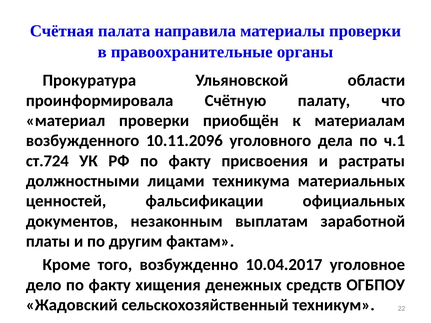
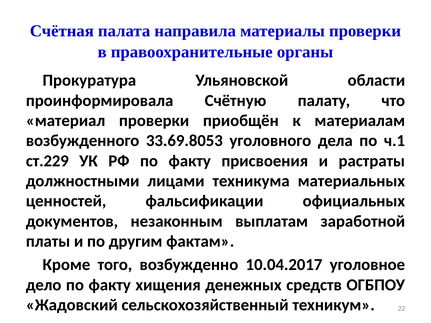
10.11.2096: 10.11.2096 -> 33.69.8053
ст.724: ст.724 -> ст.229
